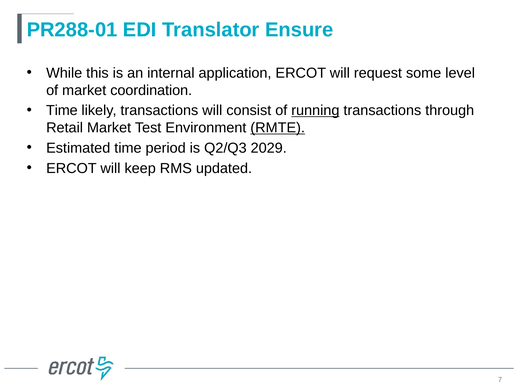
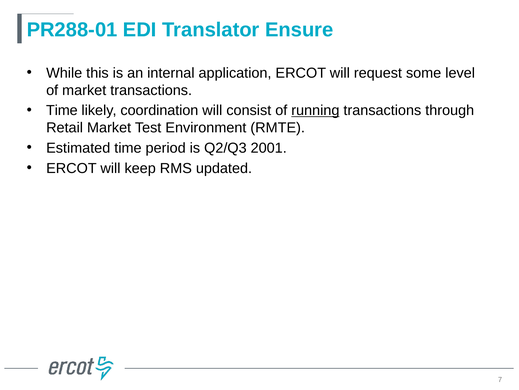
market coordination: coordination -> transactions
likely transactions: transactions -> coordination
RMTE underline: present -> none
2029: 2029 -> 2001
